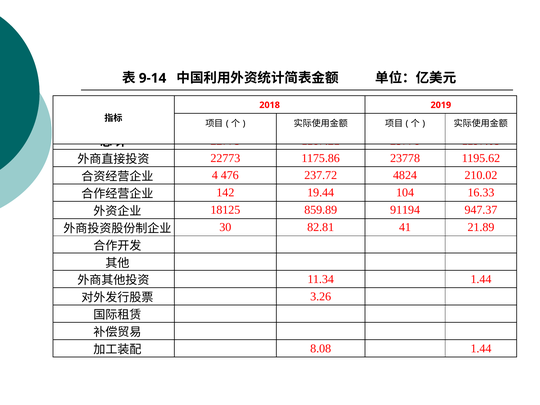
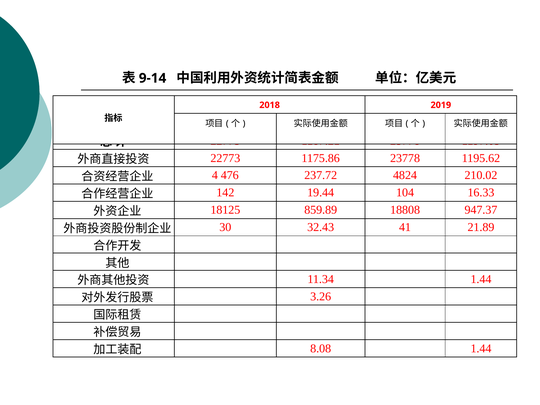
91194: 91194 -> 18808
82.81: 82.81 -> 32.43
